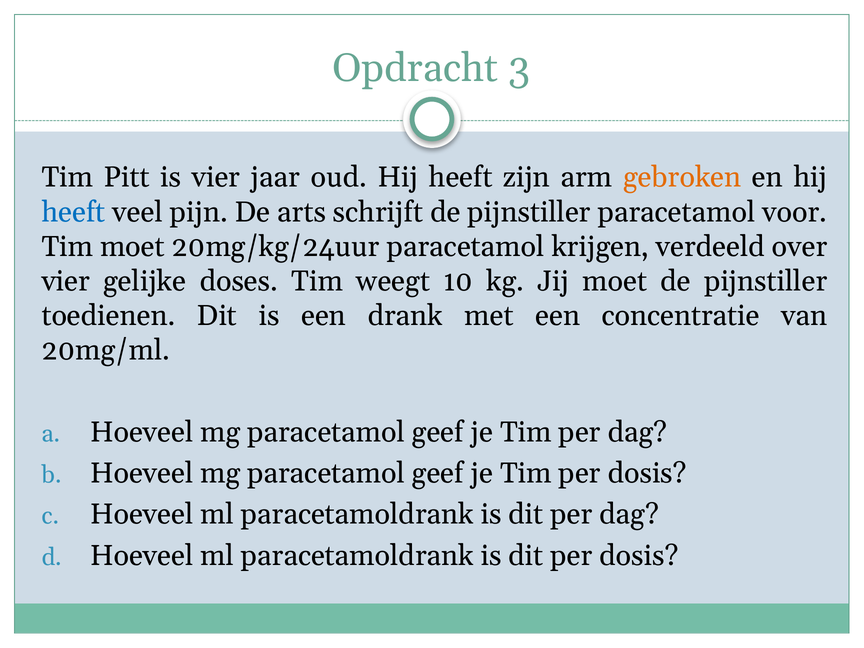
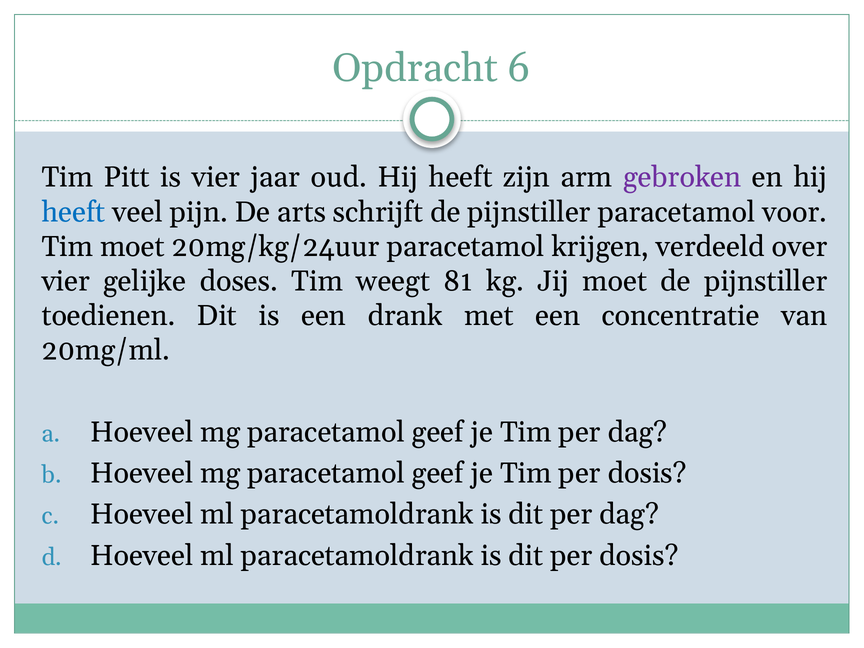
3: 3 -> 6
gebroken colour: orange -> purple
10: 10 -> 81
